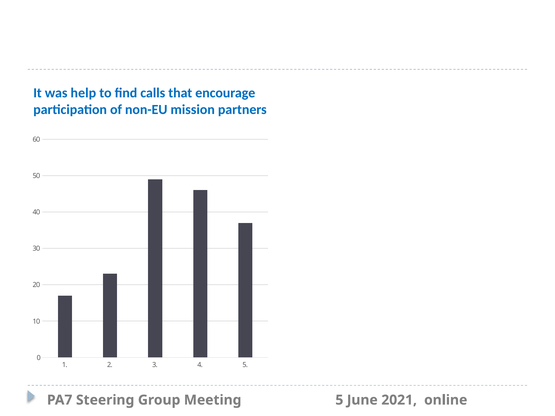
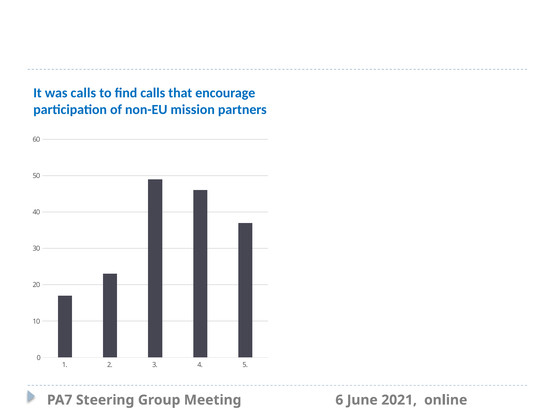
was help: help -> calls
Meeting 5: 5 -> 6
